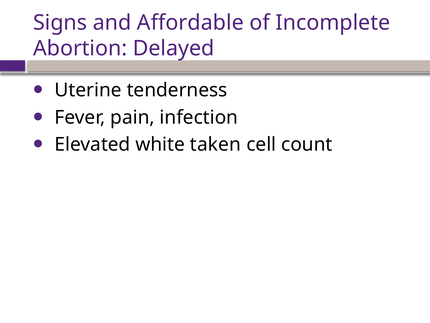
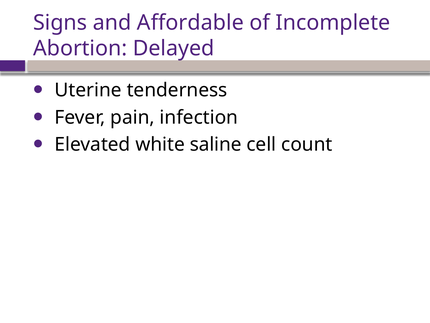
taken: taken -> saline
